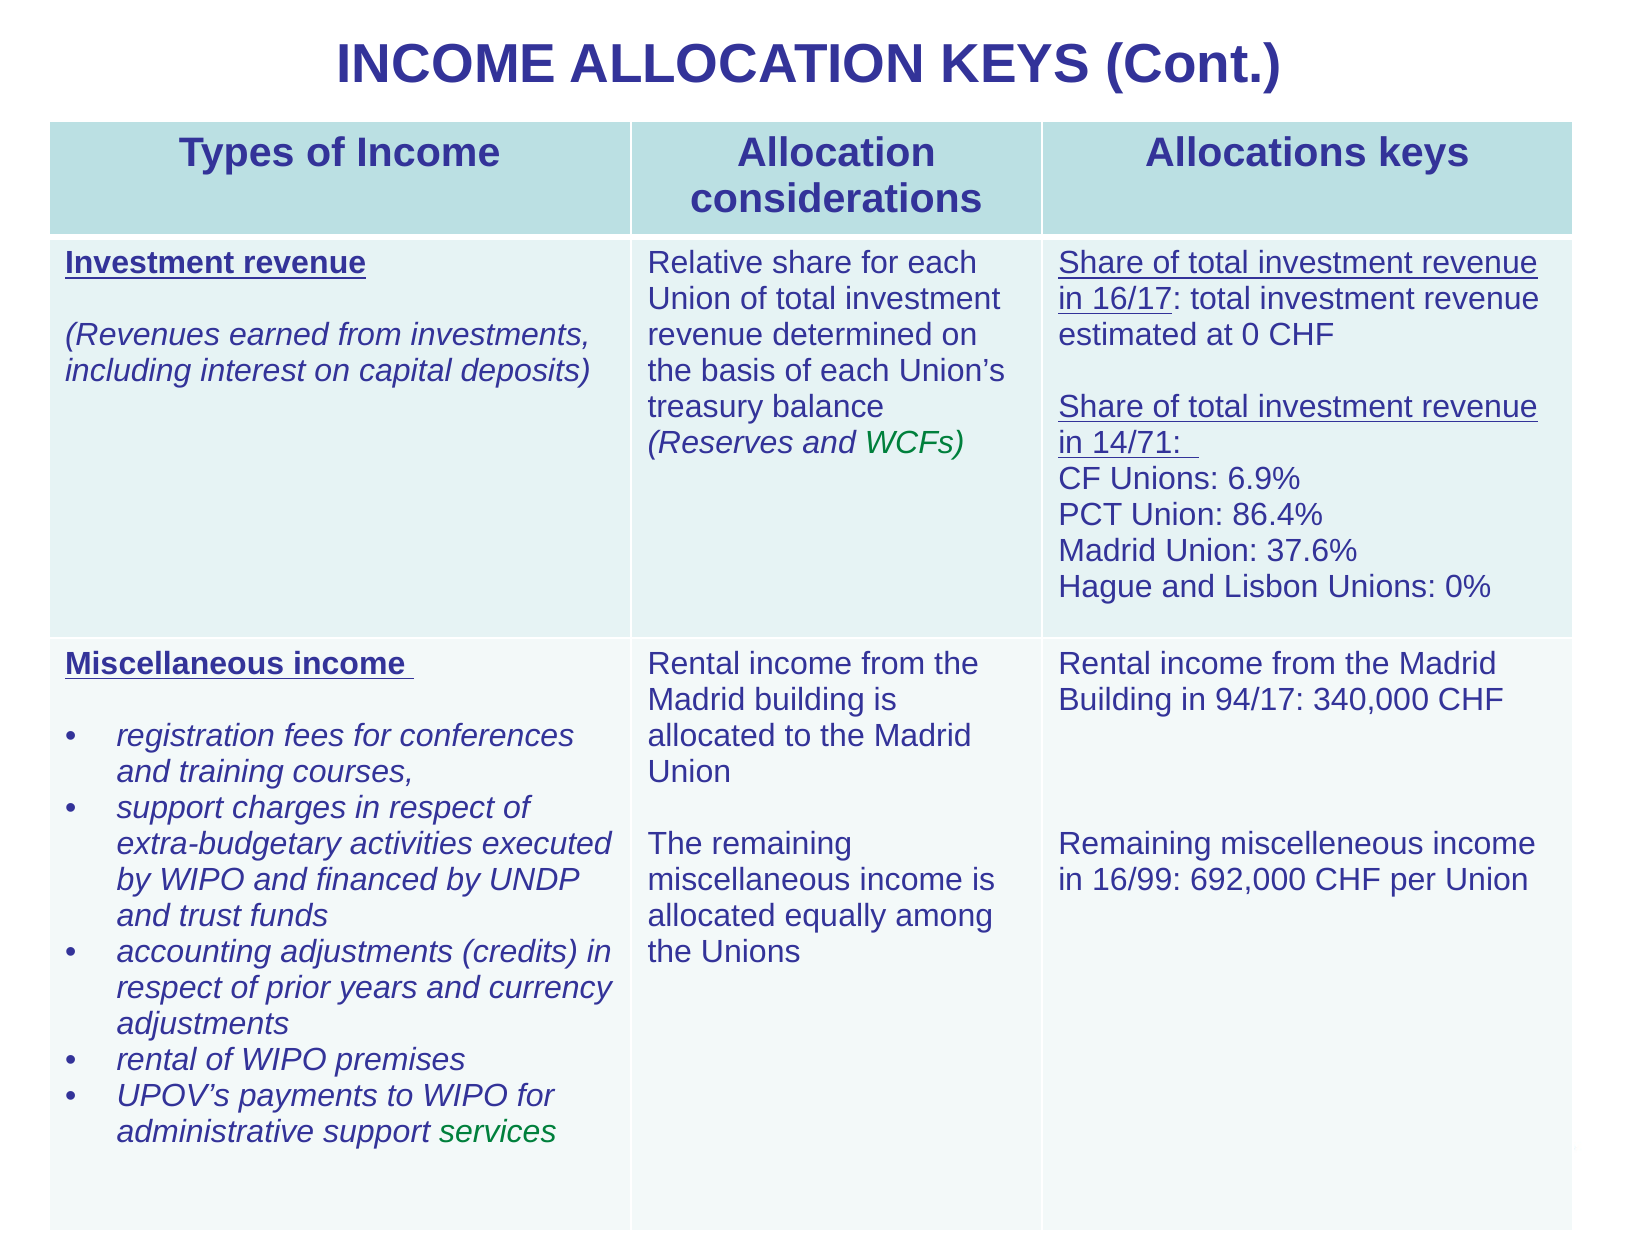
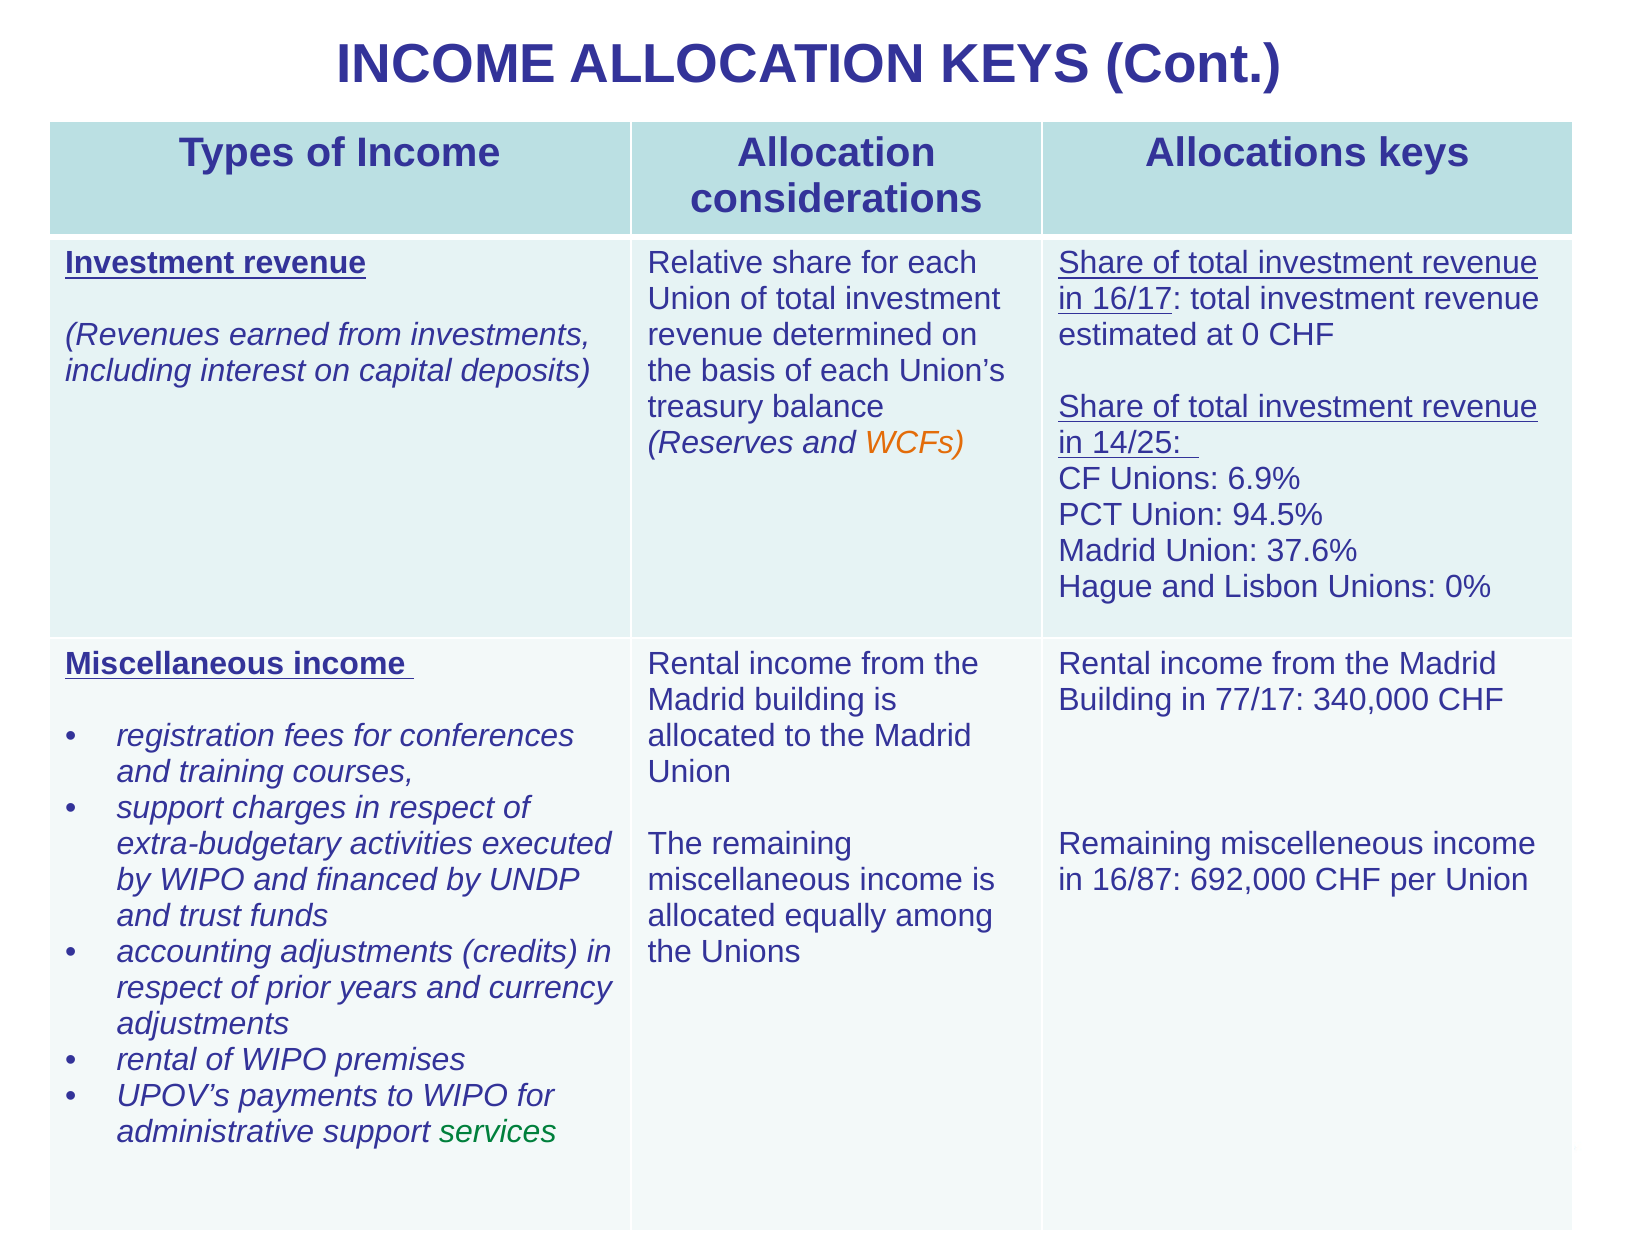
WCFs colour: green -> orange
14/71: 14/71 -> 14/25
86.4%: 86.4% -> 94.5%
94/17: 94/17 -> 77/17
16/99: 16/99 -> 16/87
